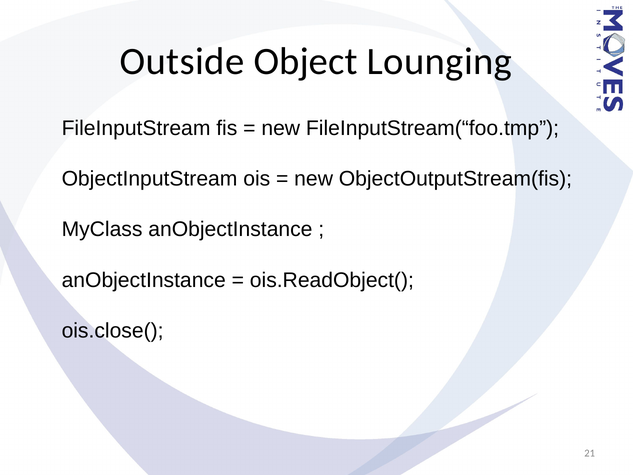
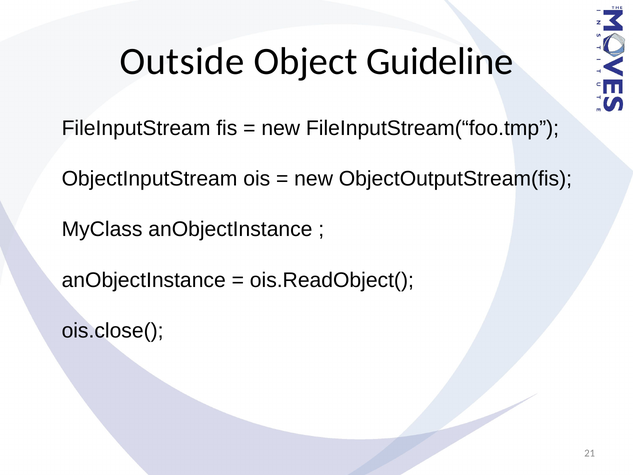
Lounging: Lounging -> Guideline
